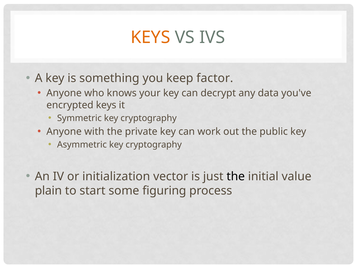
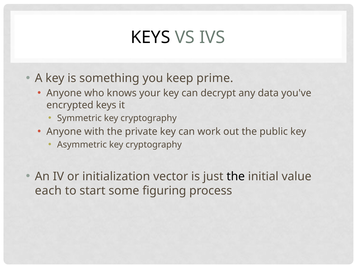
KEYS at (150, 37) colour: orange -> black
factor: factor -> prime
plain: plain -> each
